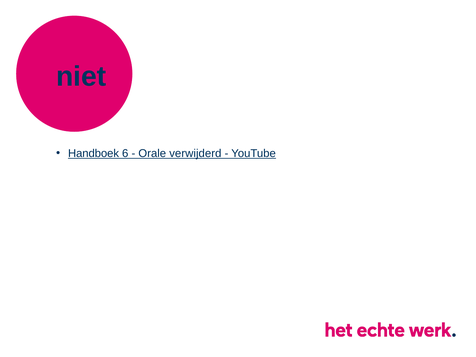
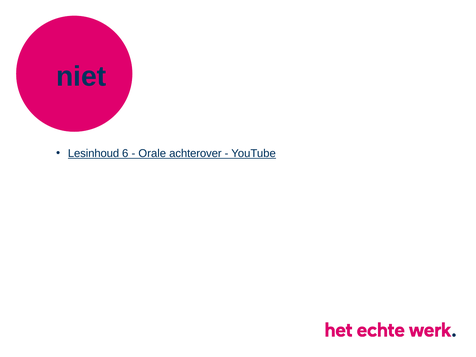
Handboek: Handboek -> Lesinhoud
verwijderd: verwijderd -> achterover
